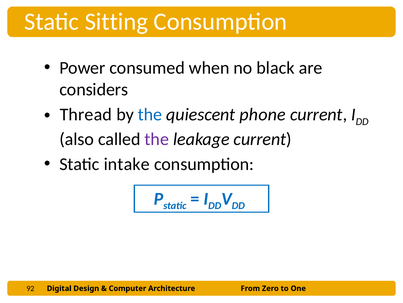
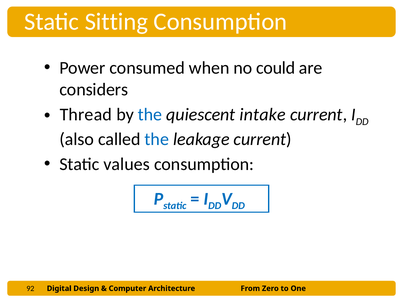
black: black -> could
phone: phone -> intake
the at (157, 139) colour: purple -> blue
intake: intake -> values
